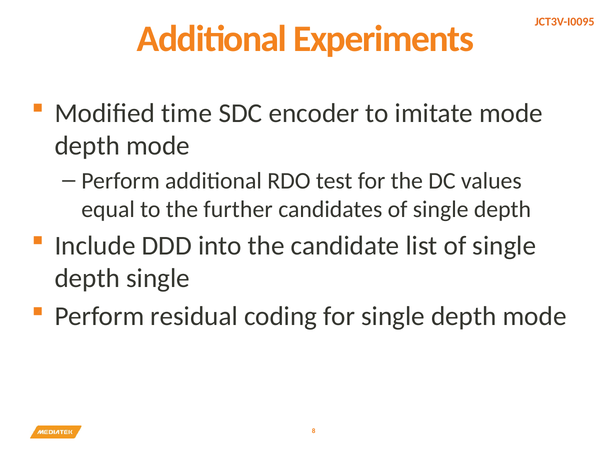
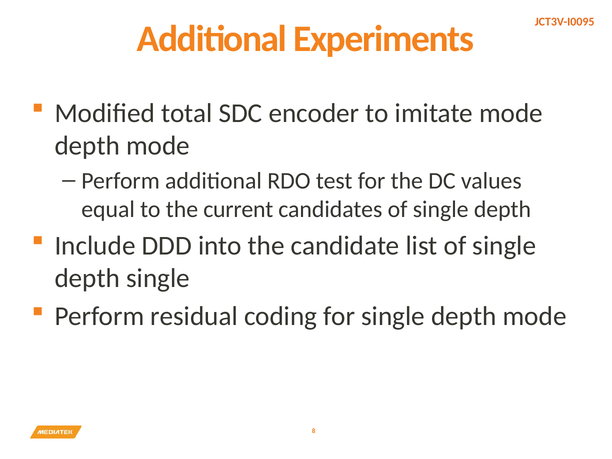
time: time -> total
further: further -> current
